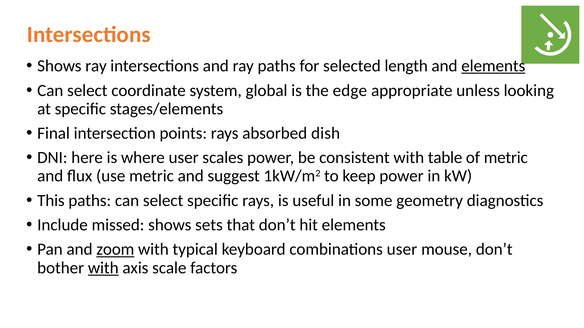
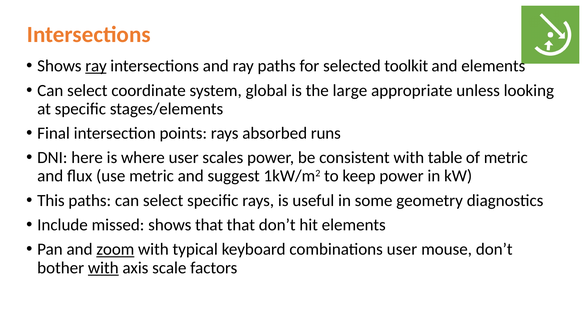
ray at (96, 66) underline: none -> present
length: length -> toolkit
elements at (493, 66) underline: present -> none
edge: edge -> large
dish: dish -> runs
shows sets: sets -> that
